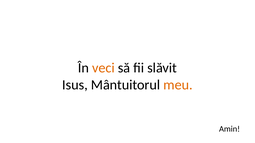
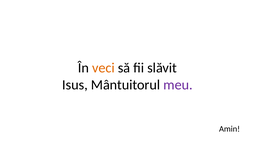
meu colour: orange -> purple
